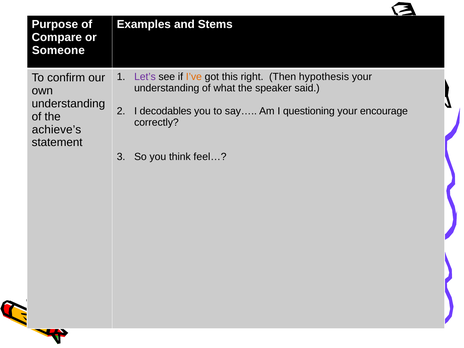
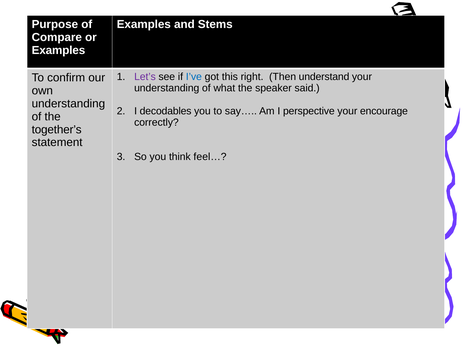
Someone at (58, 50): Someone -> Examples
I’ve colour: orange -> blue
hypothesis: hypothesis -> understand
questioning: questioning -> perspective
achieve’s: achieve’s -> together’s
